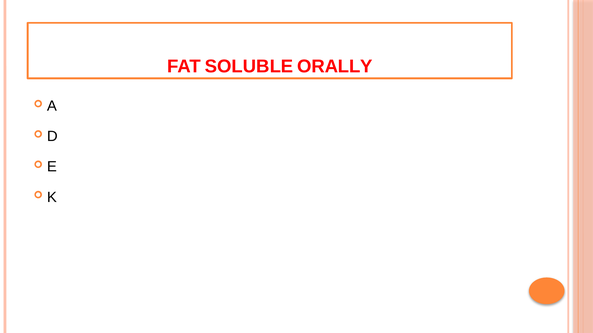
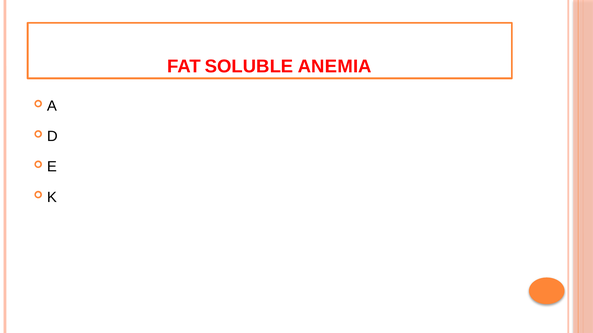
ORALLY: ORALLY -> ANEMIA
